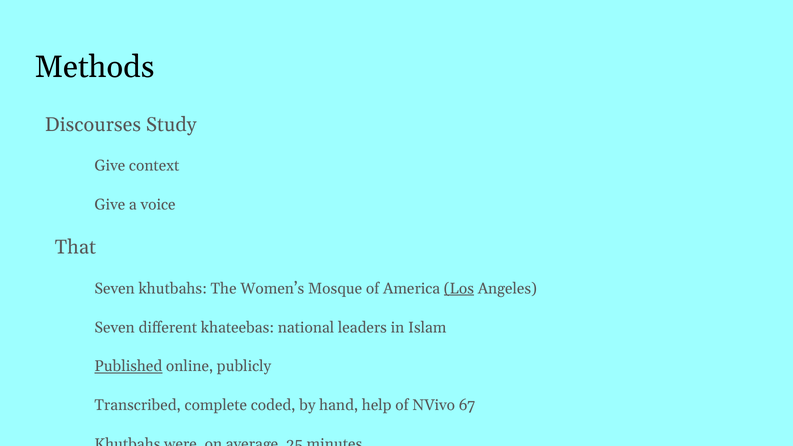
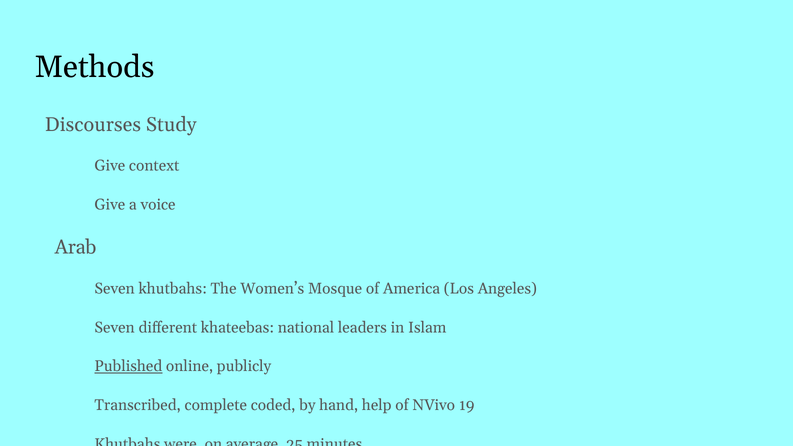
That: That -> Arab
Los underline: present -> none
67: 67 -> 19
